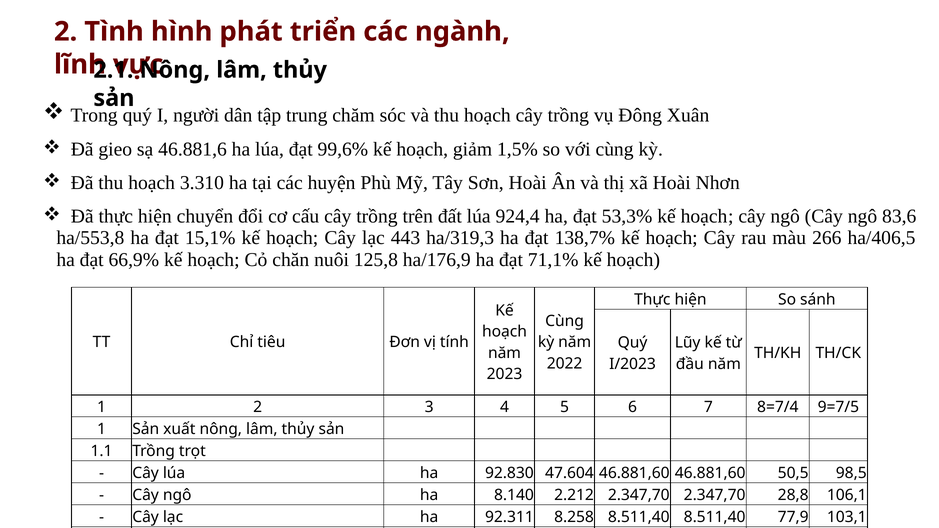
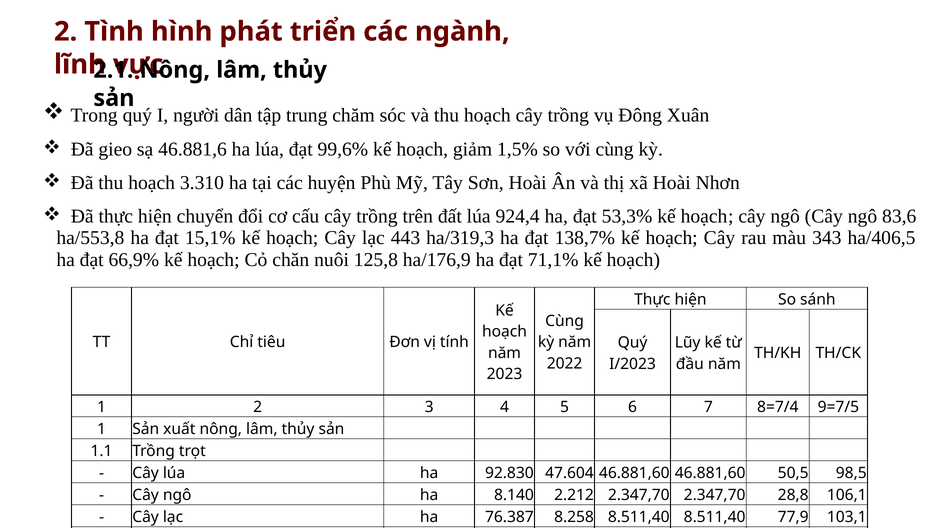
266: 266 -> 343
92.311: 92.311 -> 76.387
